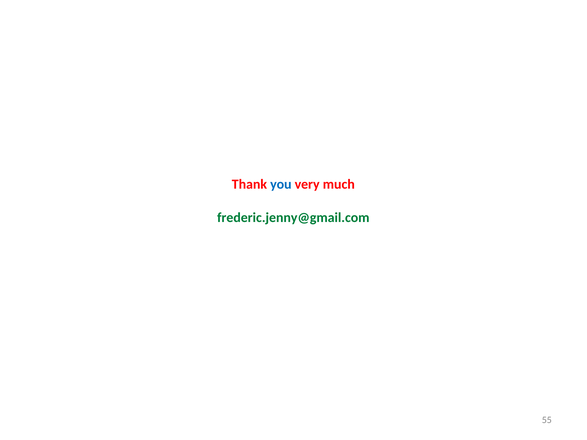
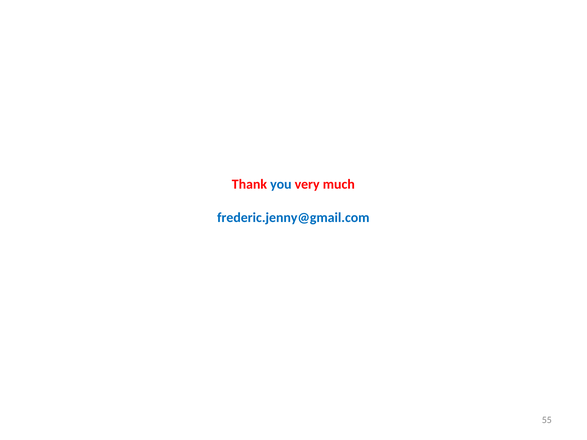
frederic.jenny@gmail.com colour: green -> blue
